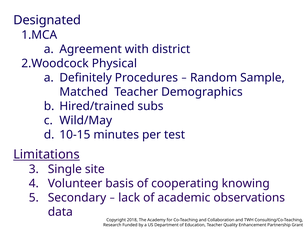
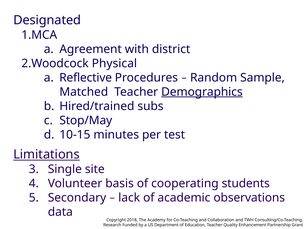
Definitely: Definitely -> Reflective
Demographics underline: none -> present
Wild/May: Wild/May -> Stop/May
knowing: knowing -> students
